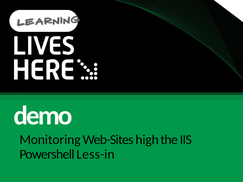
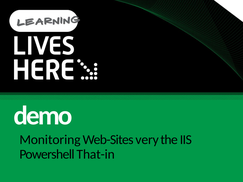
high: high -> very
Less-in: Less-in -> That-in
